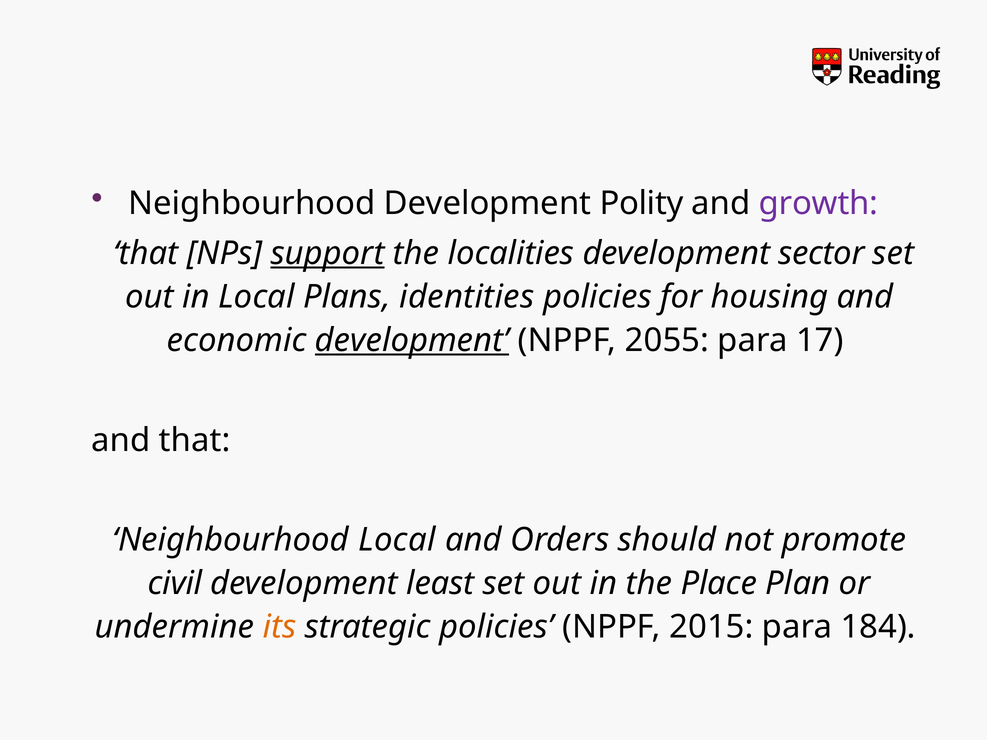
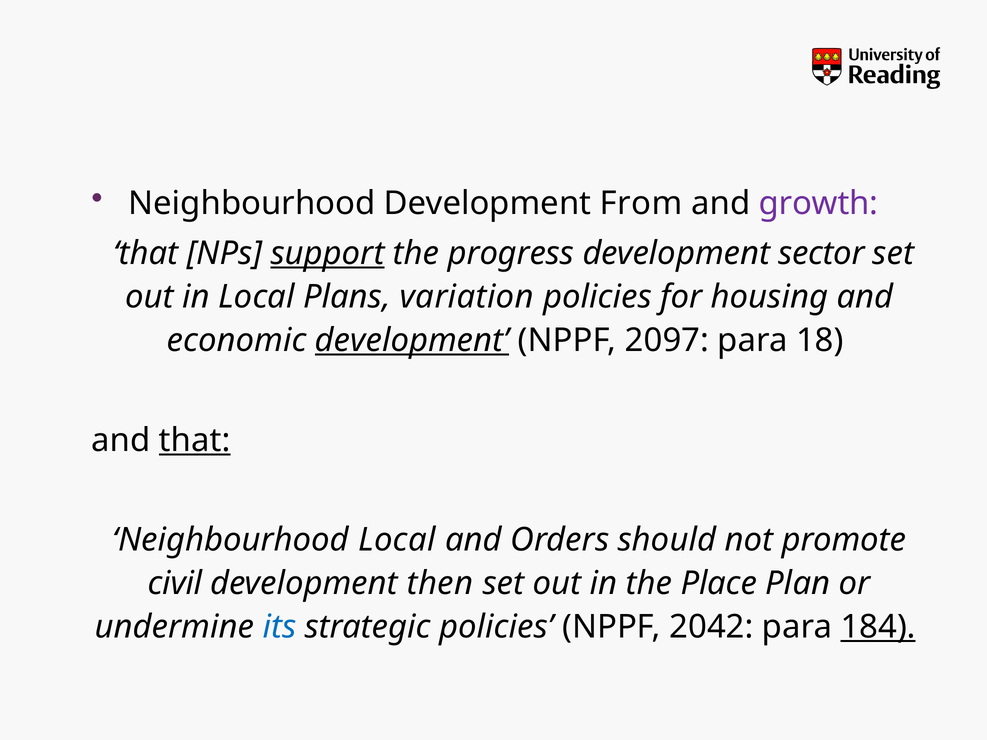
Polity: Polity -> From
localities: localities -> progress
identities: identities -> variation
2055: 2055 -> 2097
17: 17 -> 18
that at (195, 440) underline: none -> present
least: least -> then
its colour: orange -> blue
2015: 2015 -> 2042
184 underline: none -> present
